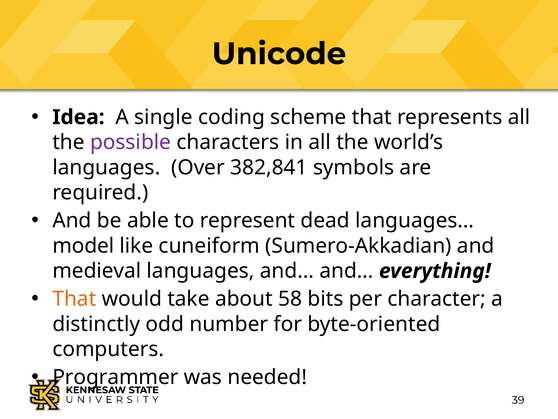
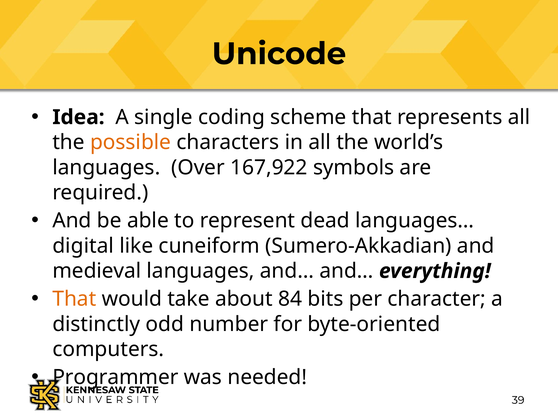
possible colour: purple -> orange
382,841: 382,841 -> 167,922
model: model -> digital
58: 58 -> 84
